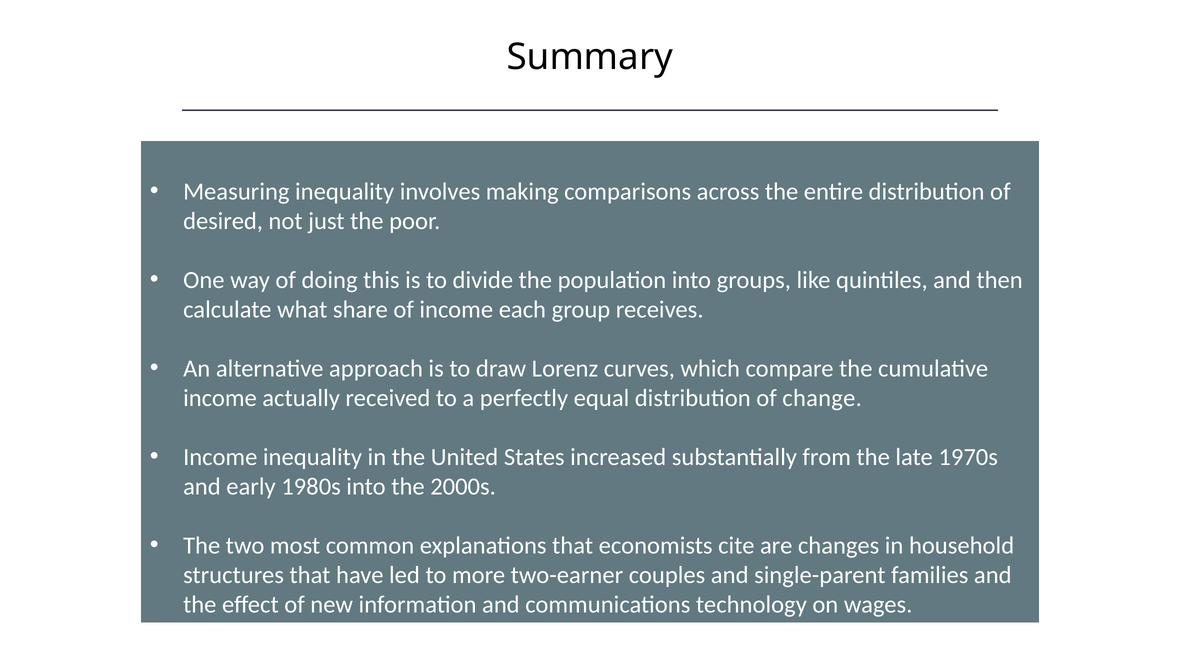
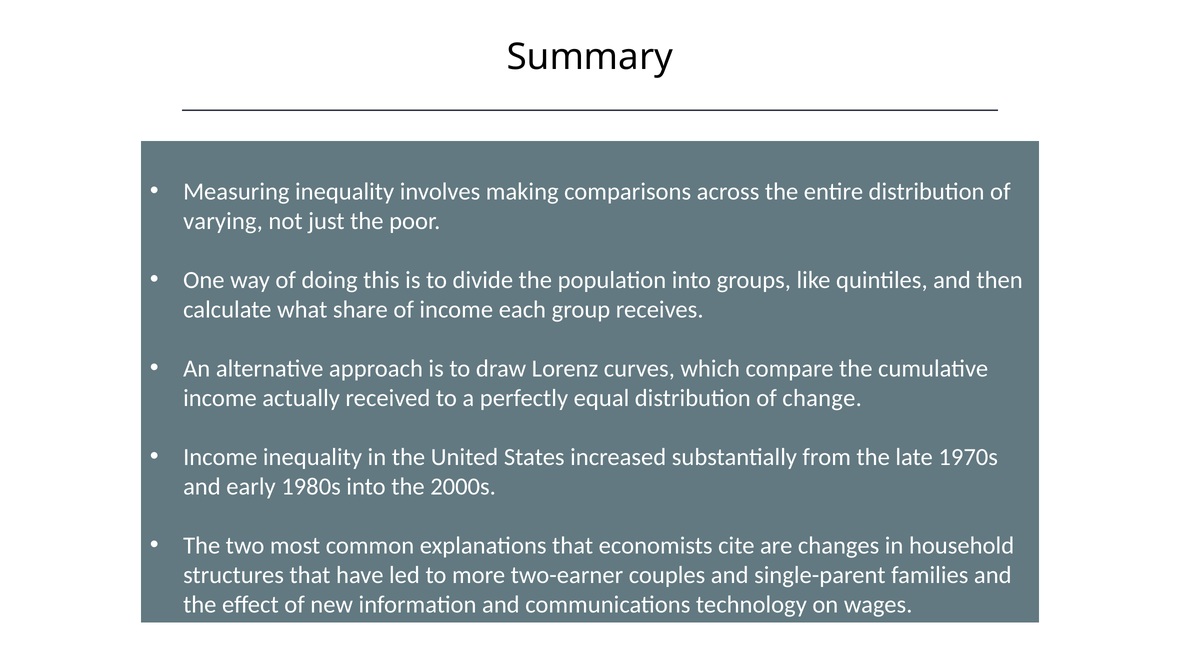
desired: desired -> varying
